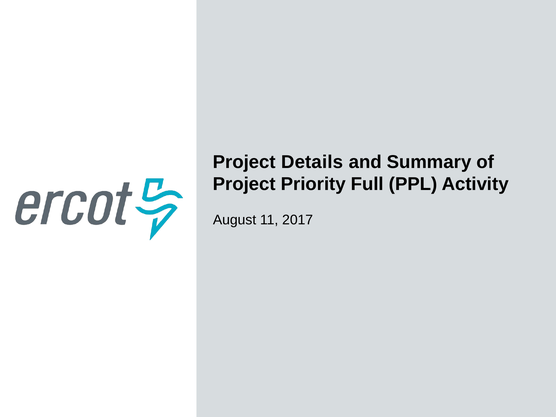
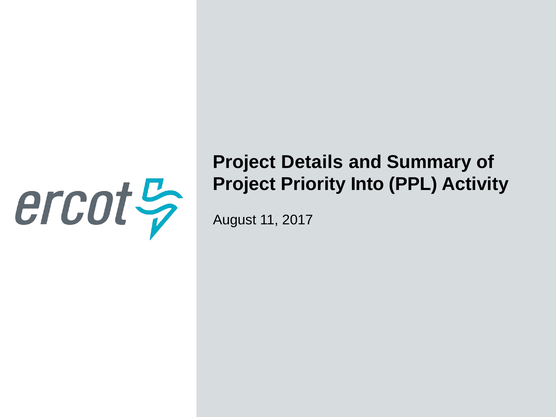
Full: Full -> Into
